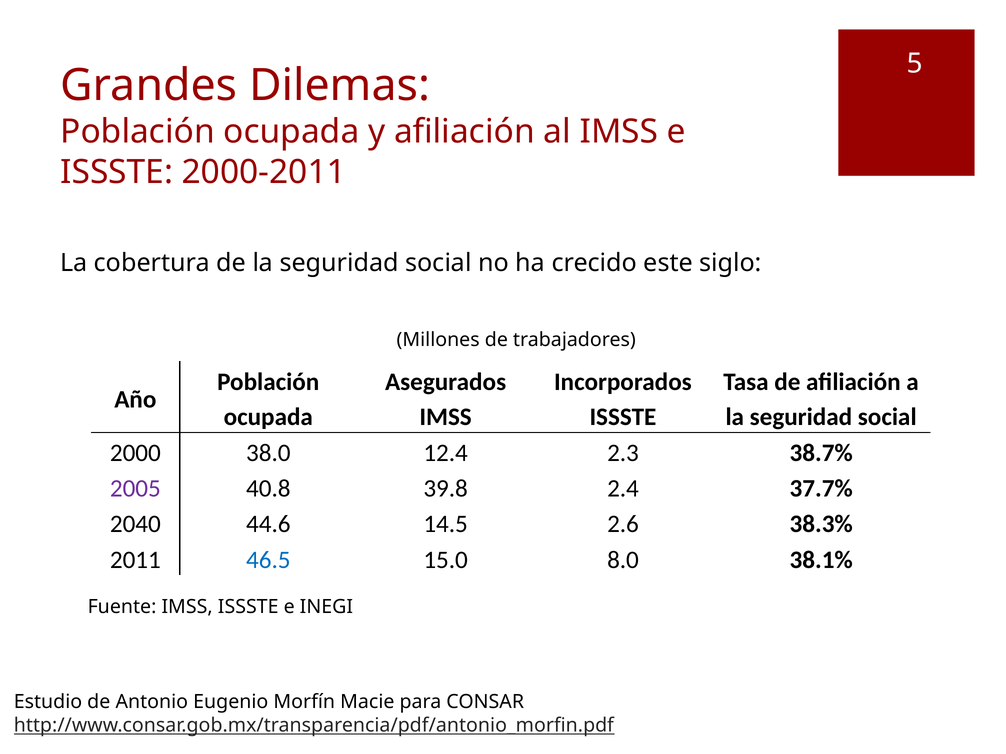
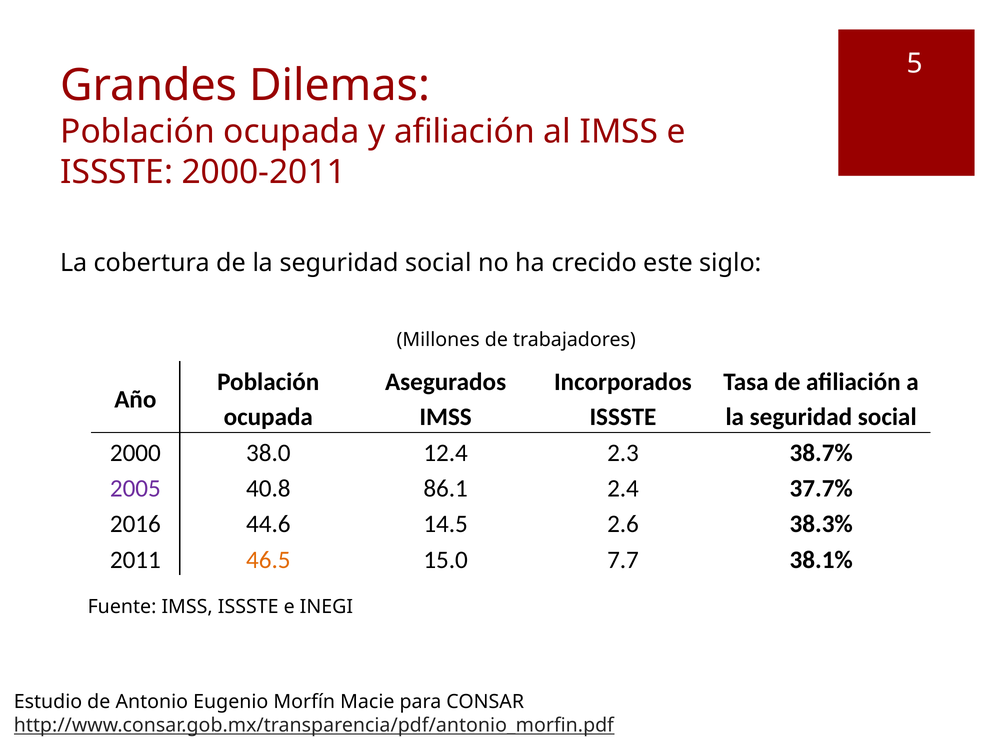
39.8: 39.8 -> 86.1
2040: 2040 -> 2016
46.5 colour: blue -> orange
8.0: 8.0 -> 7.7
